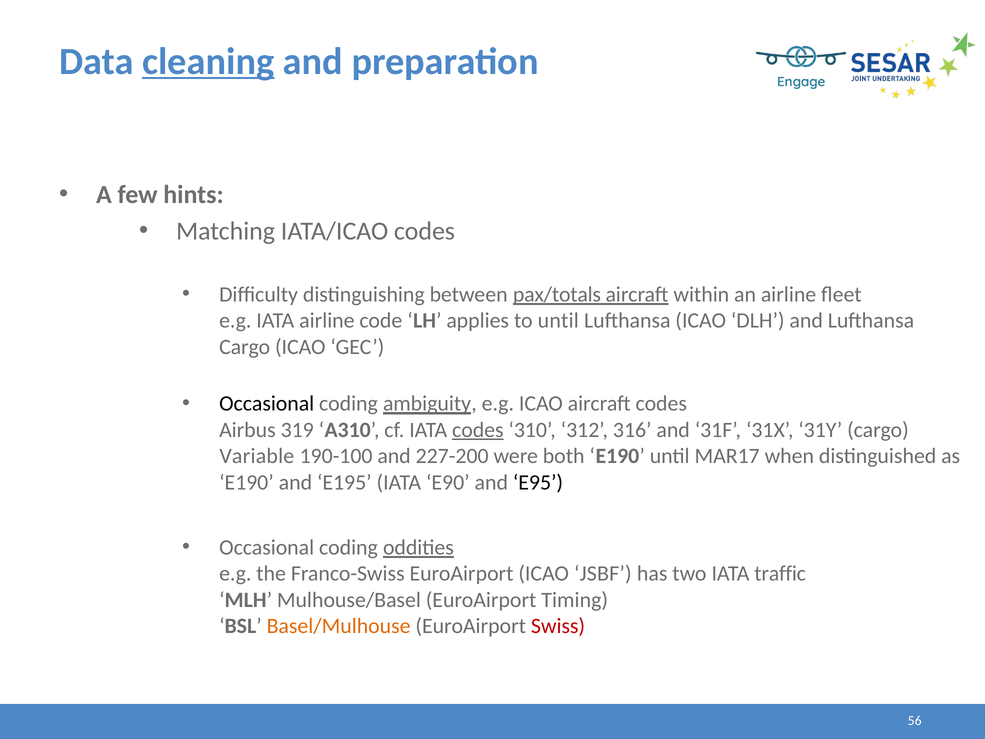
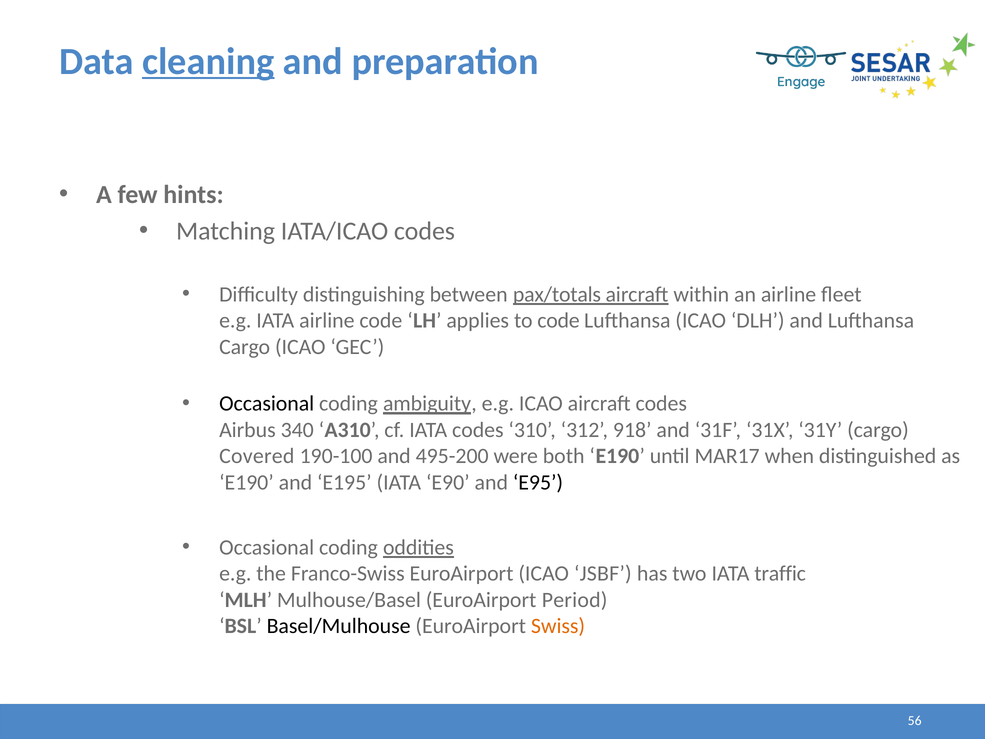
to until: until -> code
319: 319 -> 340
codes at (478, 430) underline: present -> none
316: 316 -> 918
Variable: Variable -> Covered
227-200: 227-200 -> 495-200
Timing: Timing -> Period
Basel/Mulhouse colour: orange -> black
Swiss colour: red -> orange
